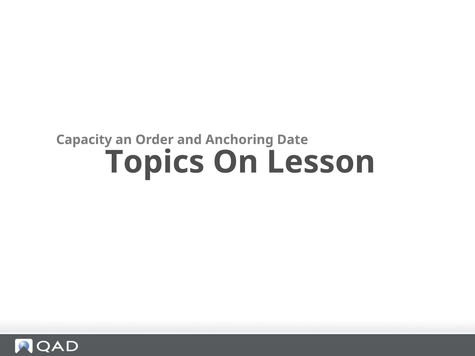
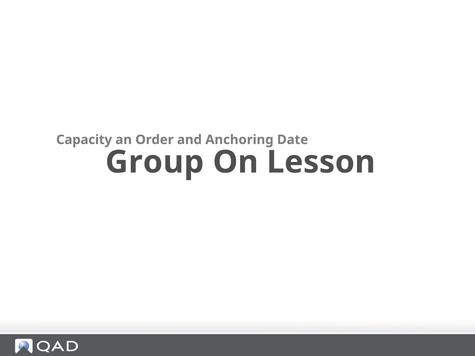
Topics: Topics -> Group
